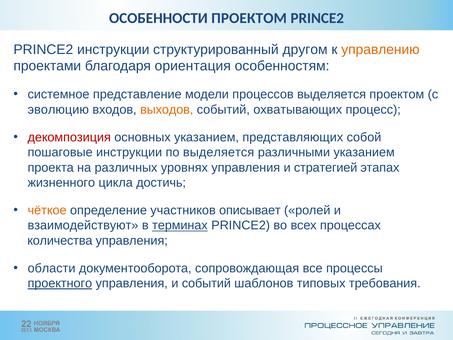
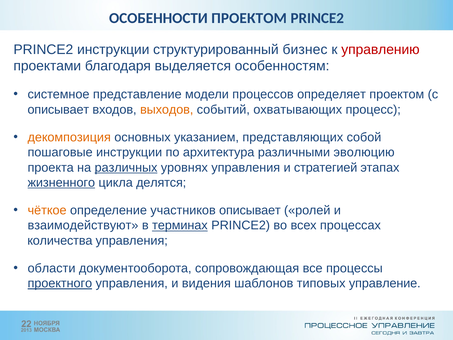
другом: другом -> бизнес
управлению colour: orange -> red
ориентация: ориентация -> выделяется
процессов выделяется: выделяется -> определяет
эволюцию at (58, 109): эволюцию -> описывает
декомпозиция colour: red -> orange
по выделяется: выделяется -> архитектура
различными указанием: указанием -> эволюцию
различных underline: none -> present
жизненного underline: none -> present
достичь: достичь -> делятся
и событий: событий -> видения
требования: требования -> управление
